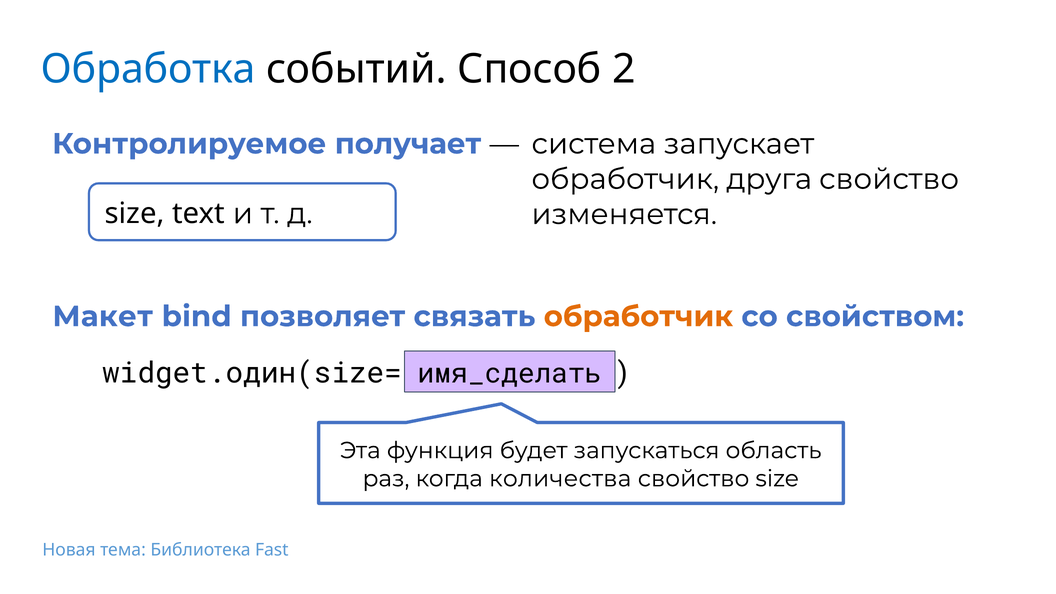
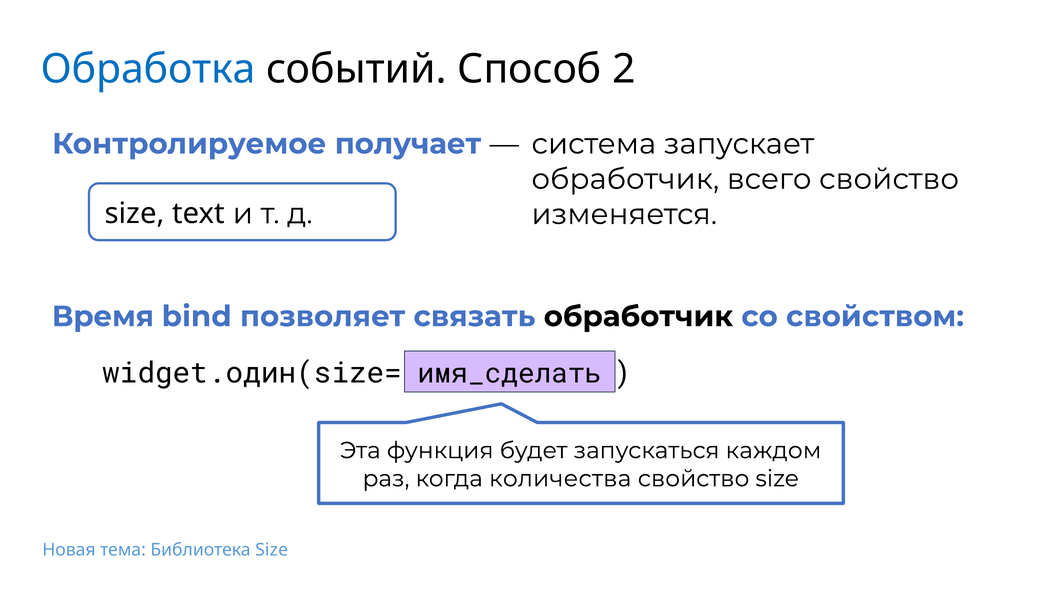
друга: друга -> всего
Макет: Макет -> Время
обработчик at (638, 317) colour: orange -> black
область: область -> каждом
Библиотека Fast: Fast -> Size
